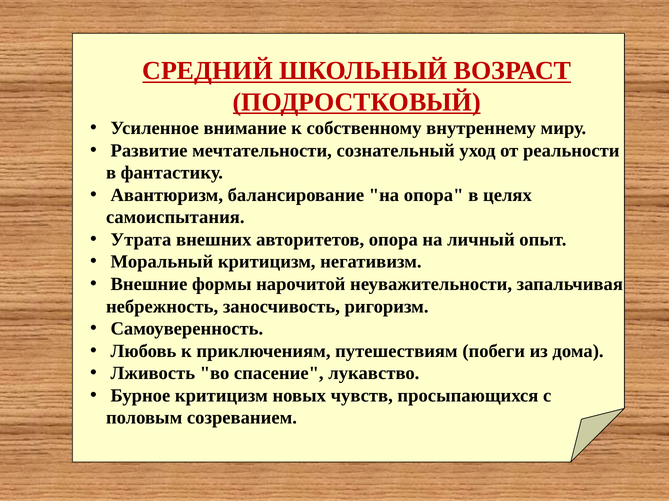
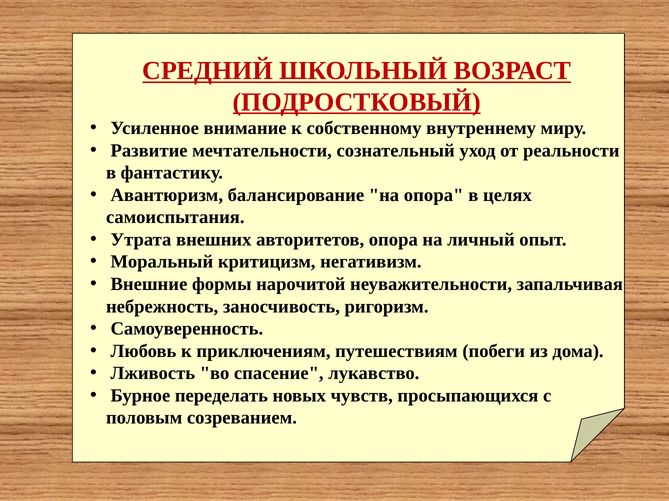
Бурное критицизм: критицизм -> переделать
